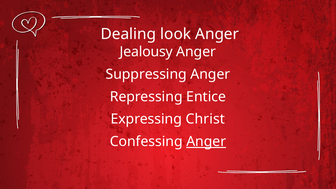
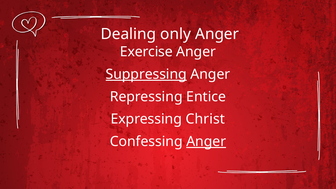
look: look -> only
Jealousy: Jealousy -> Exercise
Suppressing underline: none -> present
